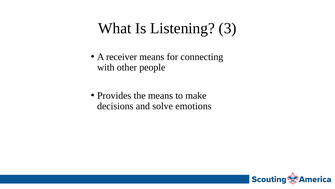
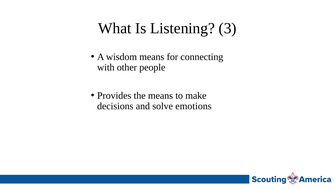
receiver: receiver -> wisdom
